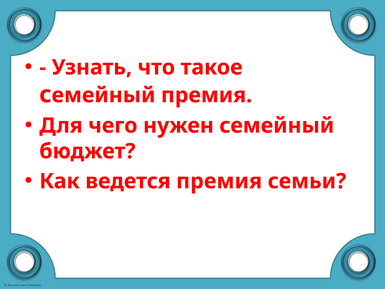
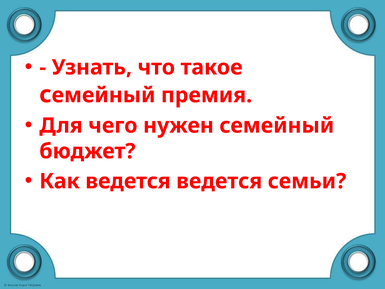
ведется премия: премия -> ведется
